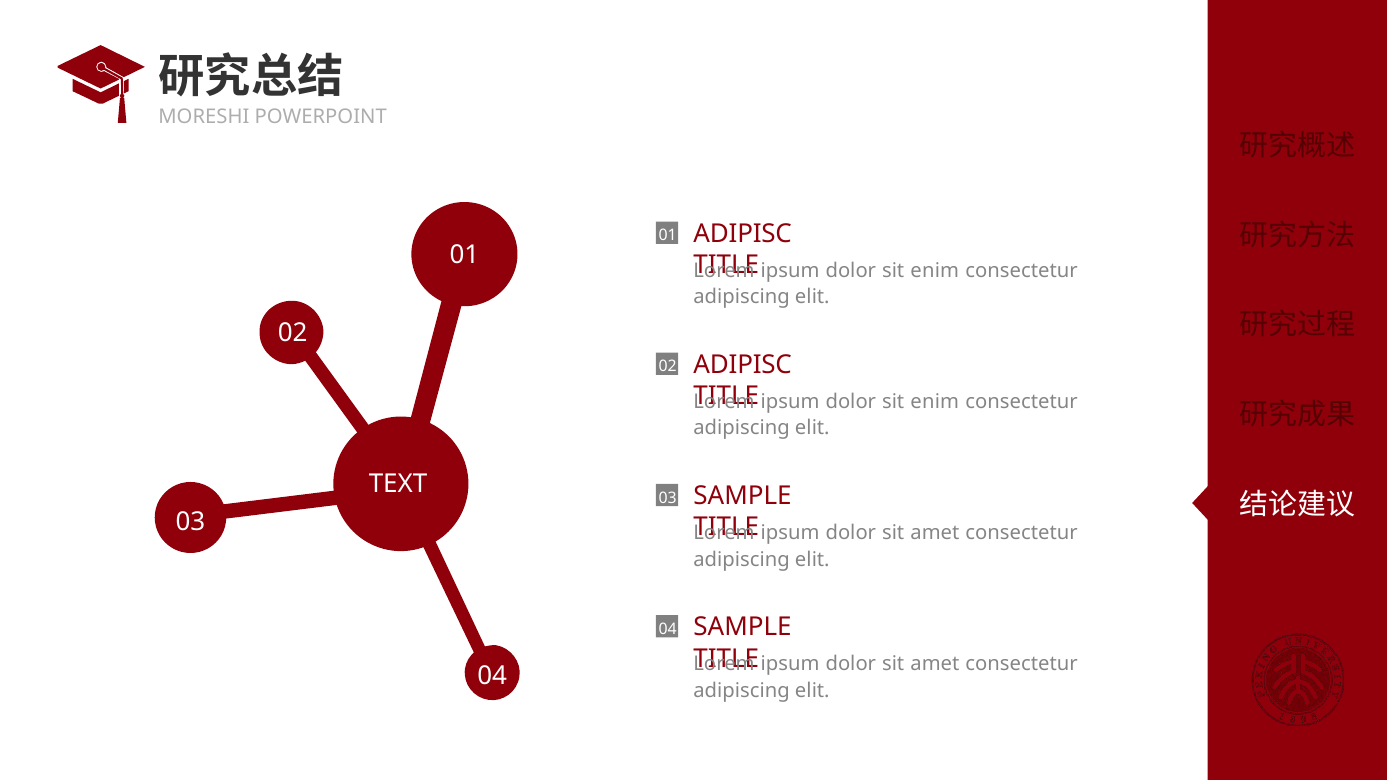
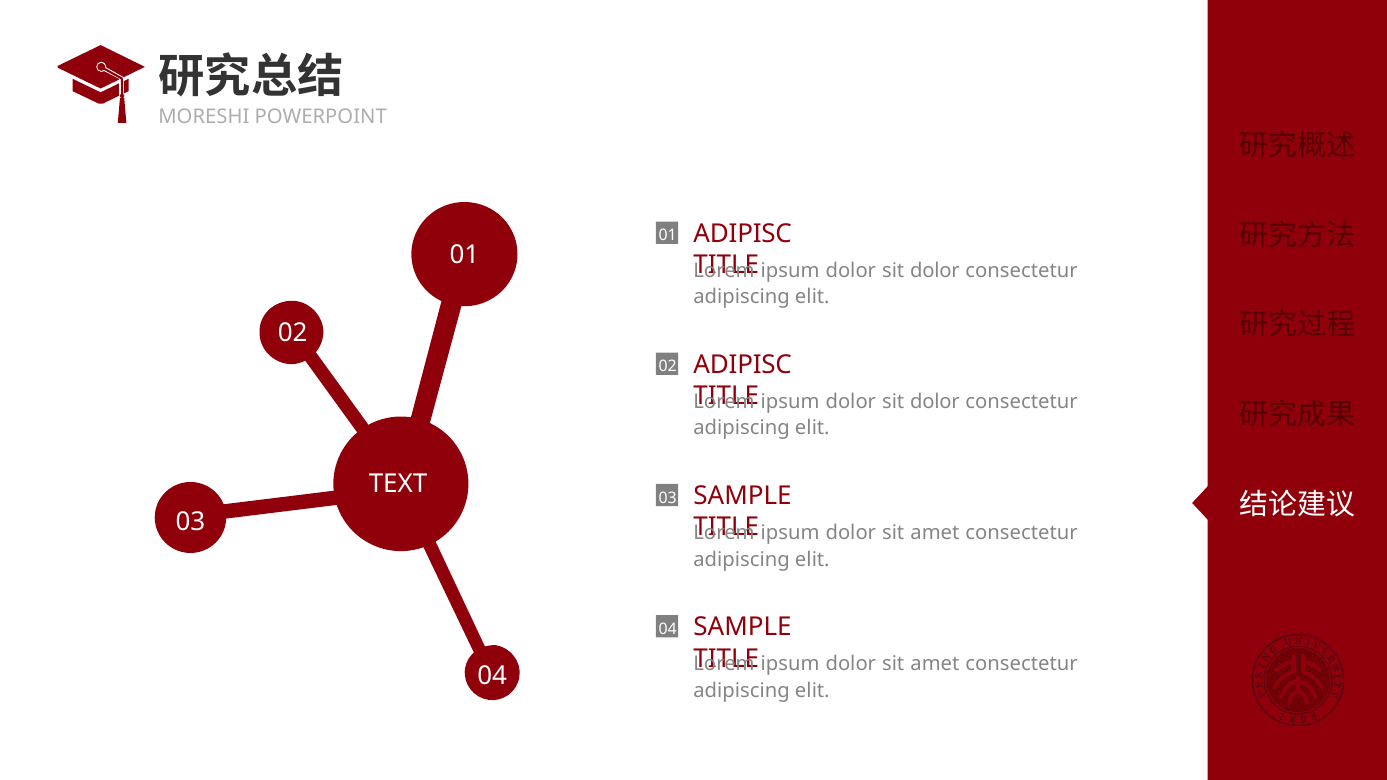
enim at (935, 270): enim -> dolor
enim at (935, 402): enim -> dolor
